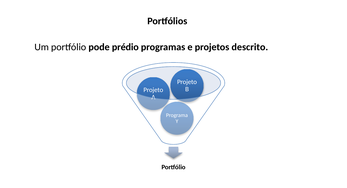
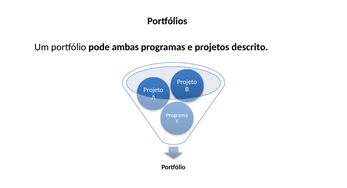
prédio: prédio -> ambas
